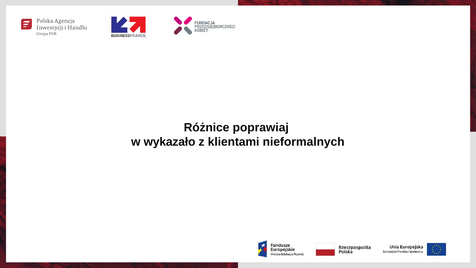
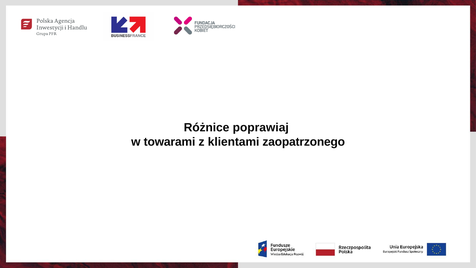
wykazało: wykazało -> towarami
nieformalnych: nieformalnych -> zaopatrzonego
